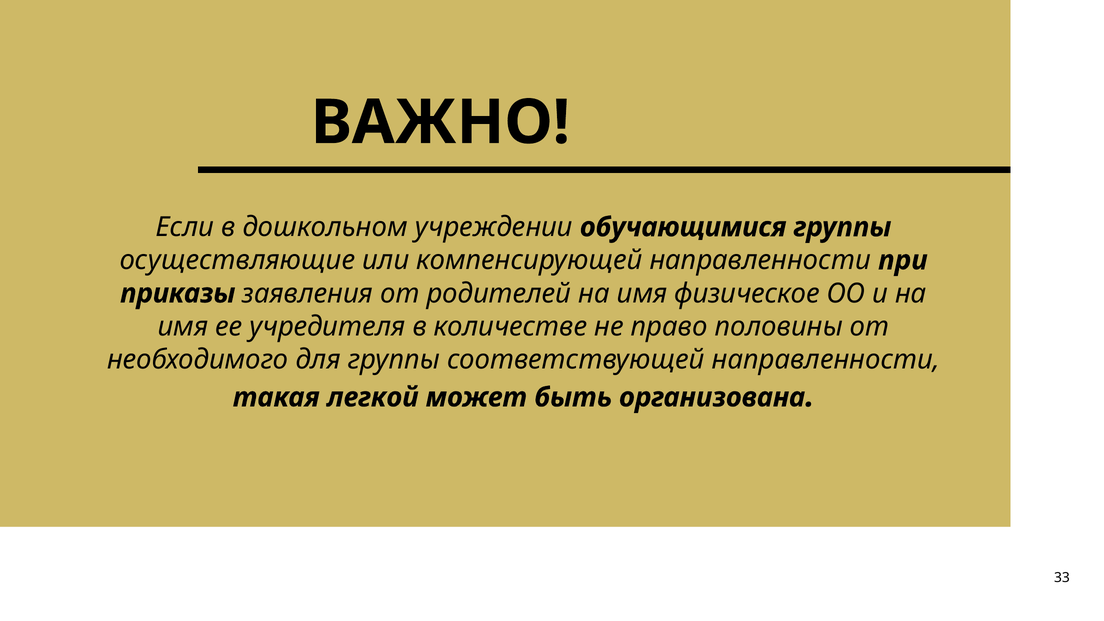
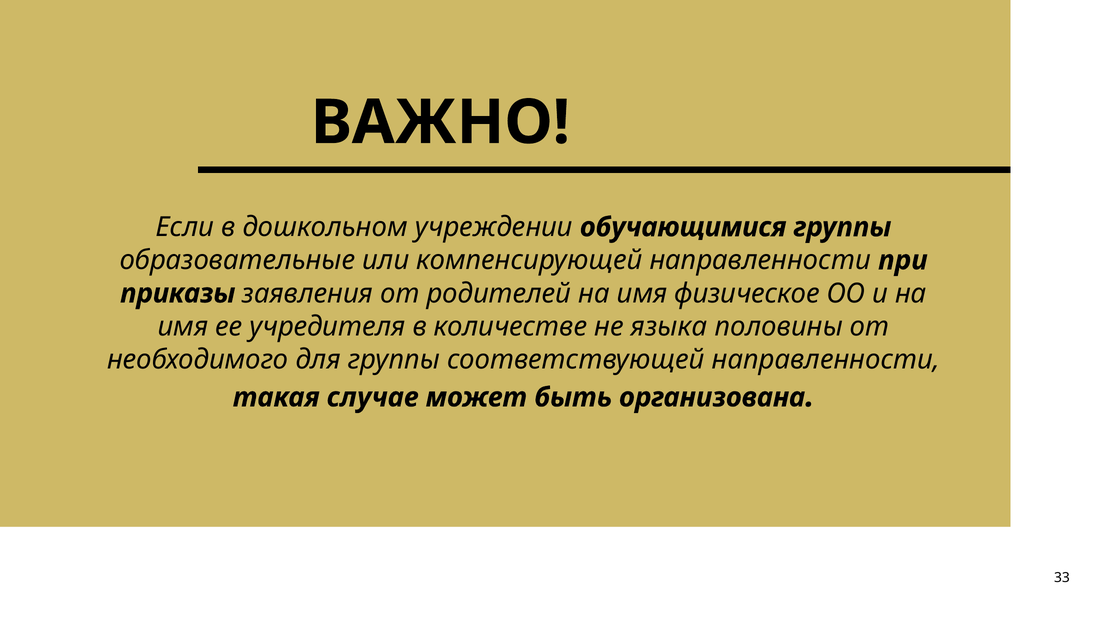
осуществляющие: осуществляющие -> образовательные
право: право -> языка
легкой: легкой -> случае
